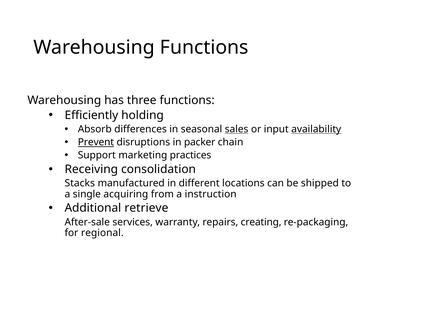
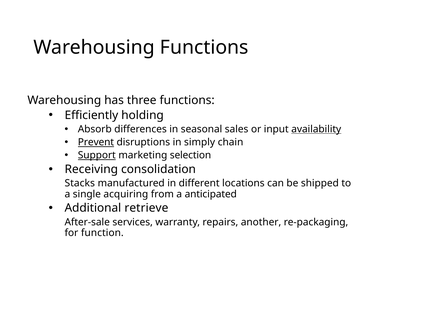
sales underline: present -> none
packer: packer -> simply
Support underline: none -> present
practices: practices -> selection
instruction: instruction -> anticipated
creating: creating -> another
regional: regional -> function
